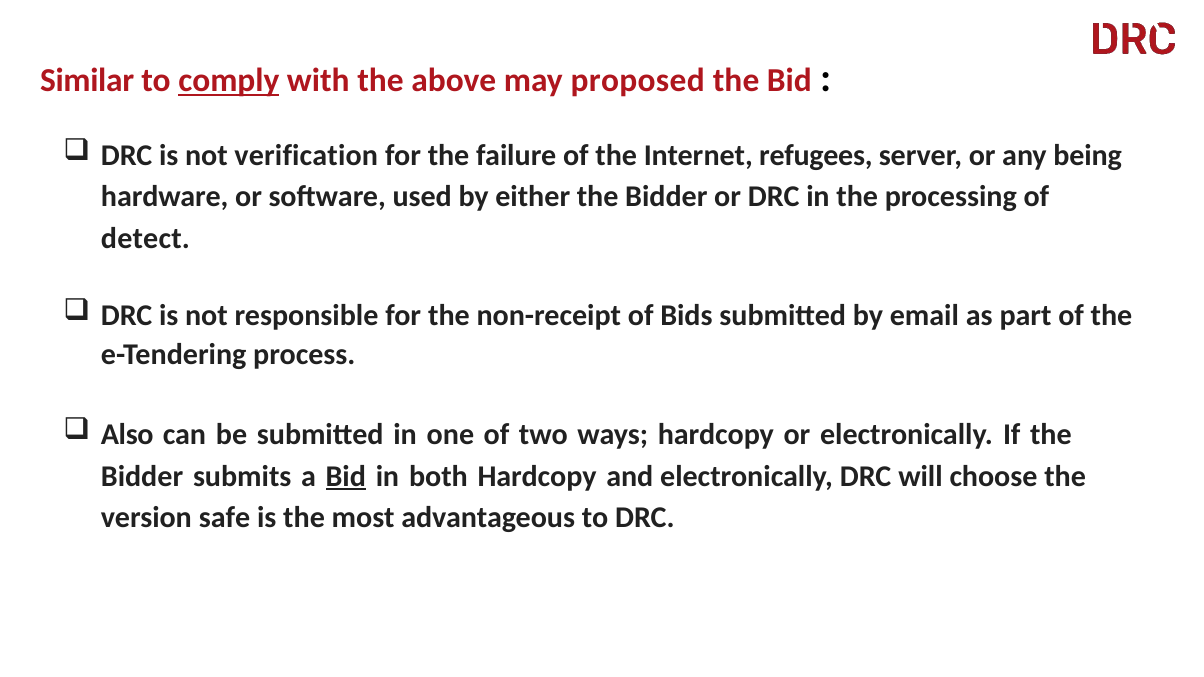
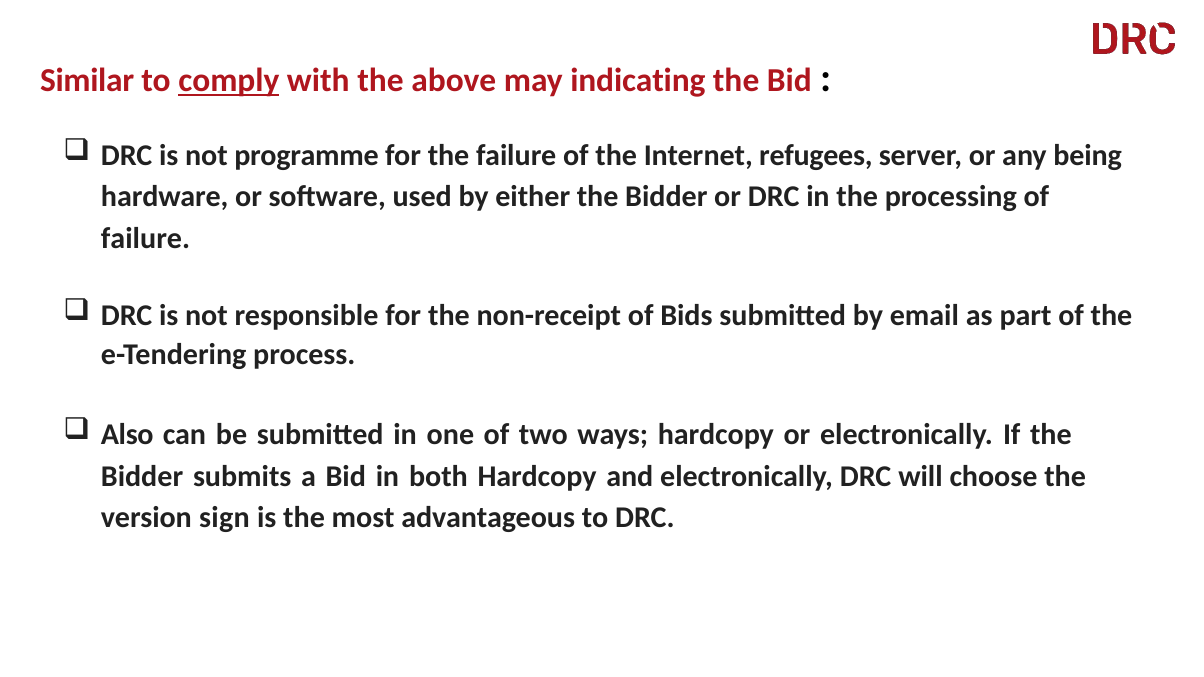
proposed: proposed -> indicating
verification: verification -> programme
detect at (145, 239): detect -> failure
Bid at (346, 476) underline: present -> none
safe: safe -> sign
